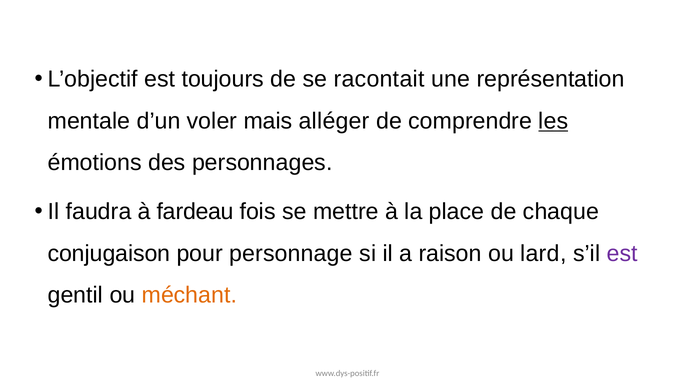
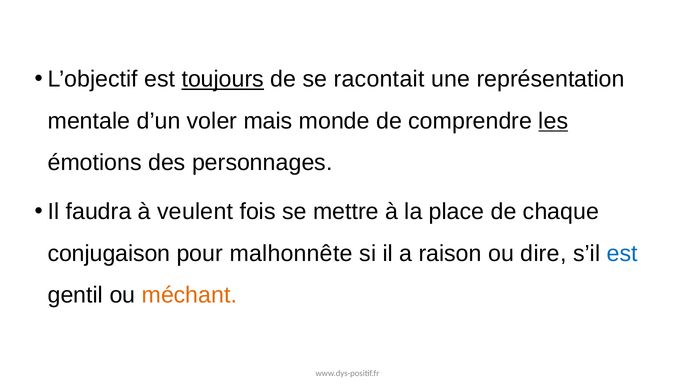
toujours underline: none -> present
alléger: alléger -> monde
fardeau: fardeau -> veulent
personnage: personnage -> malhonnête
lard: lard -> dire
est at (622, 253) colour: purple -> blue
